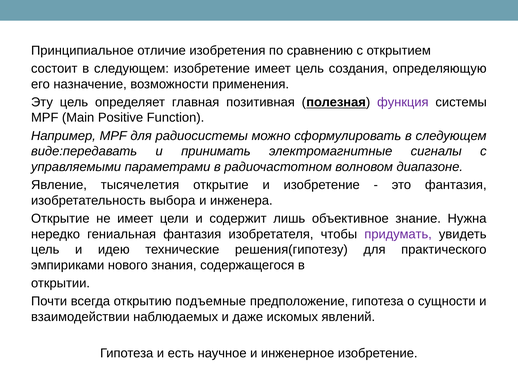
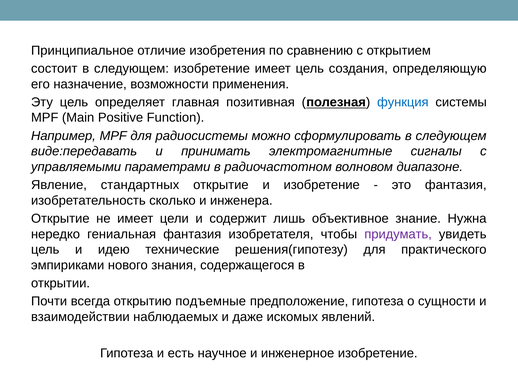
функция colour: purple -> blue
тысячелетия: тысячелетия -> стандартных
выбора: выбора -> сколько
